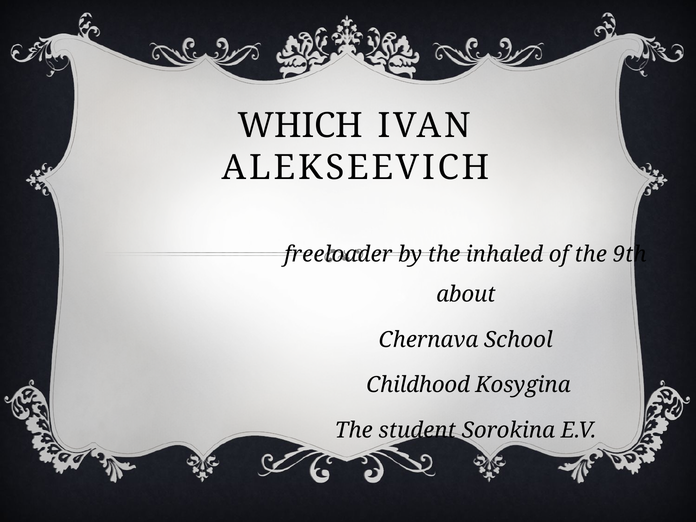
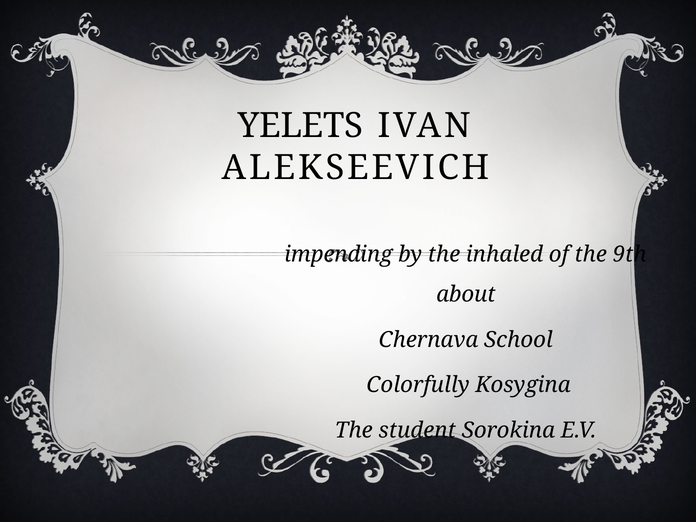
WHICH: WHICH -> YELETS
freeloader: freeloader -> impending
Childhood: Childhood -> Colorfully
